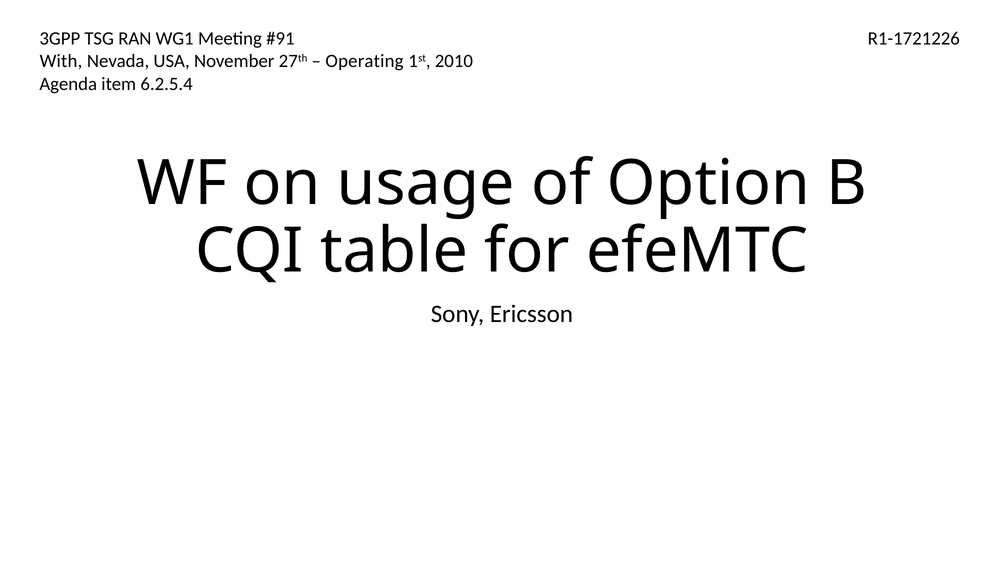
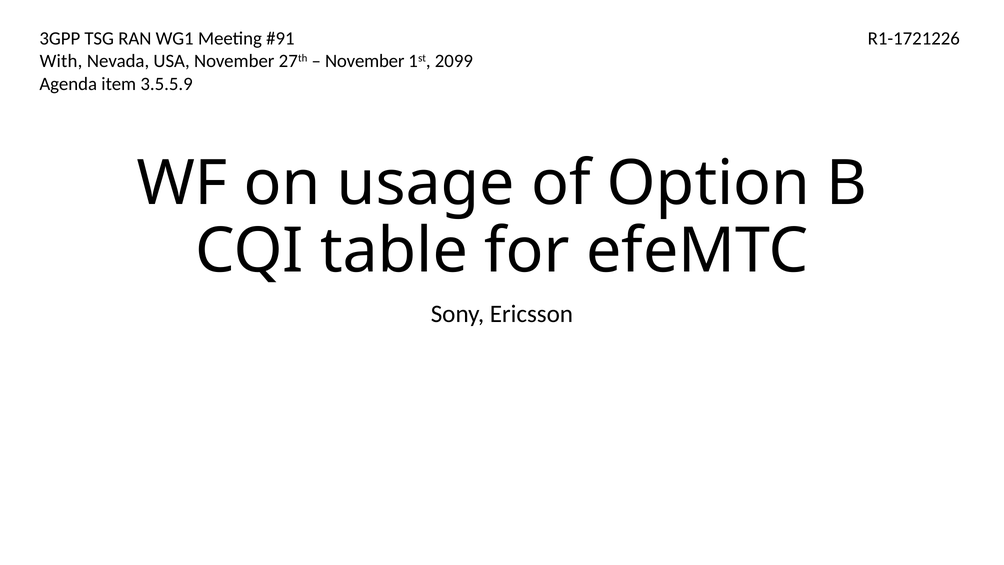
Operating at (365, 61): Operating -> November
2010: 2010 -> 2099
6.2.5.4: 6.2.5.4 -> 3.5.5.9
